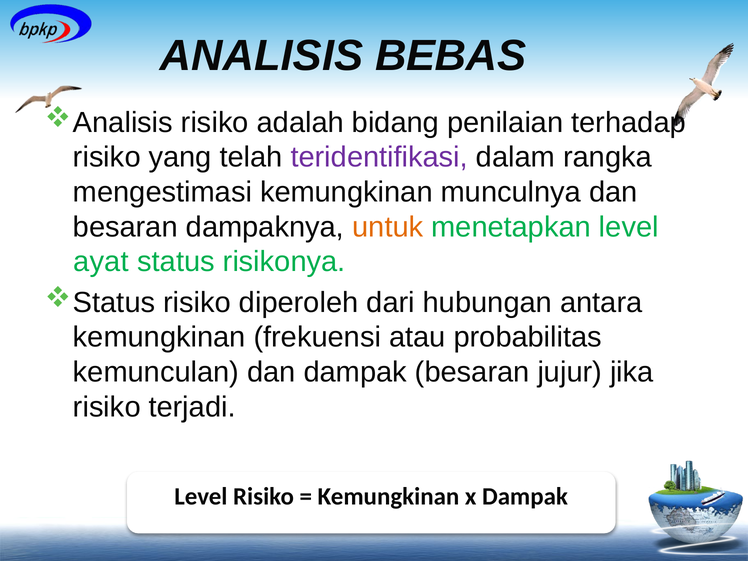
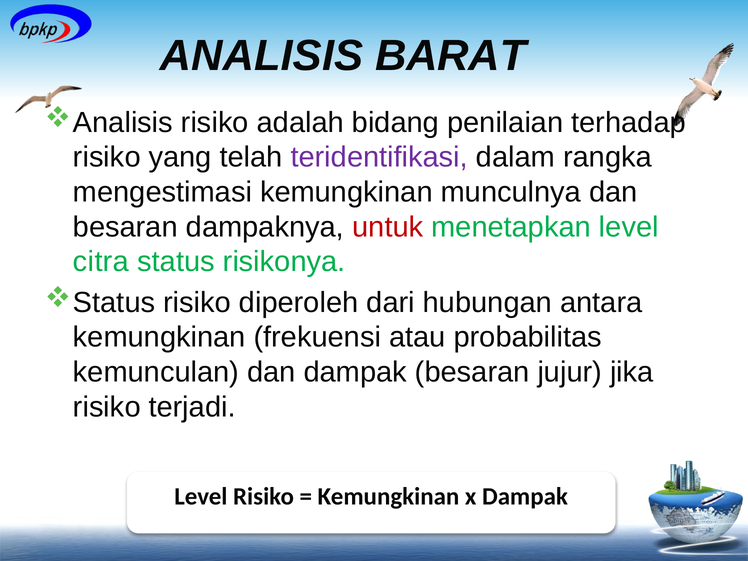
BEBAS: BEBAS -> BARAT
untuk colour: orange -> red
ayat: ayat -> citra
